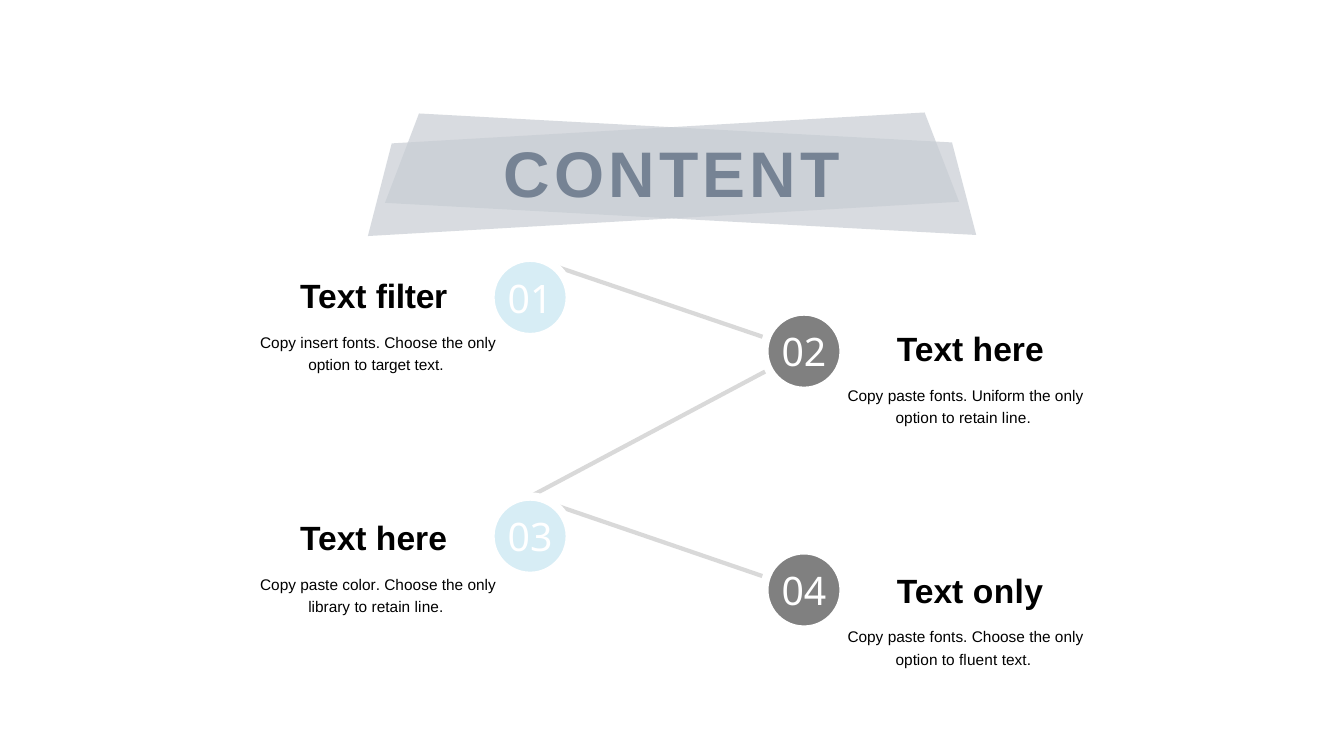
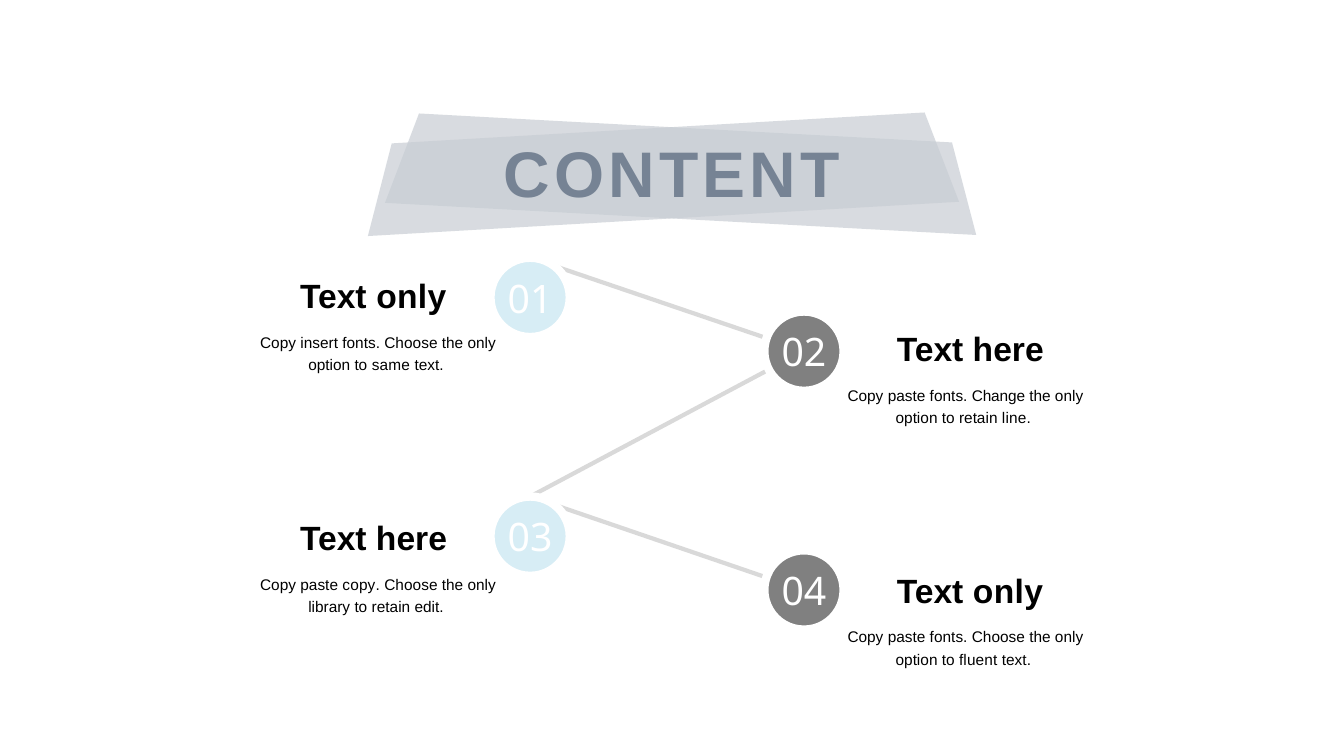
filter at (412, 298): filter -> only
target: target -> same
Uniform: Uniform -> Change
paste color: color -> copy
line at (429, 607): line -> edit
